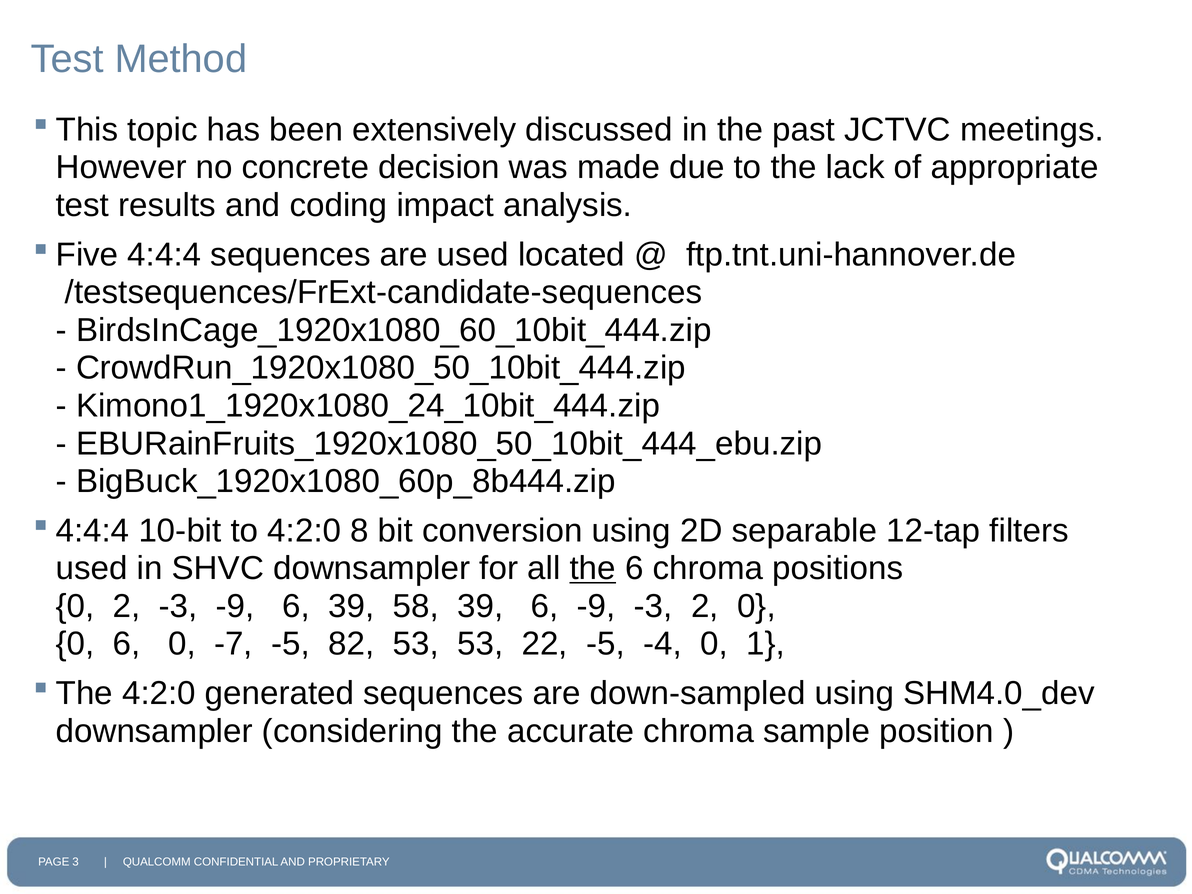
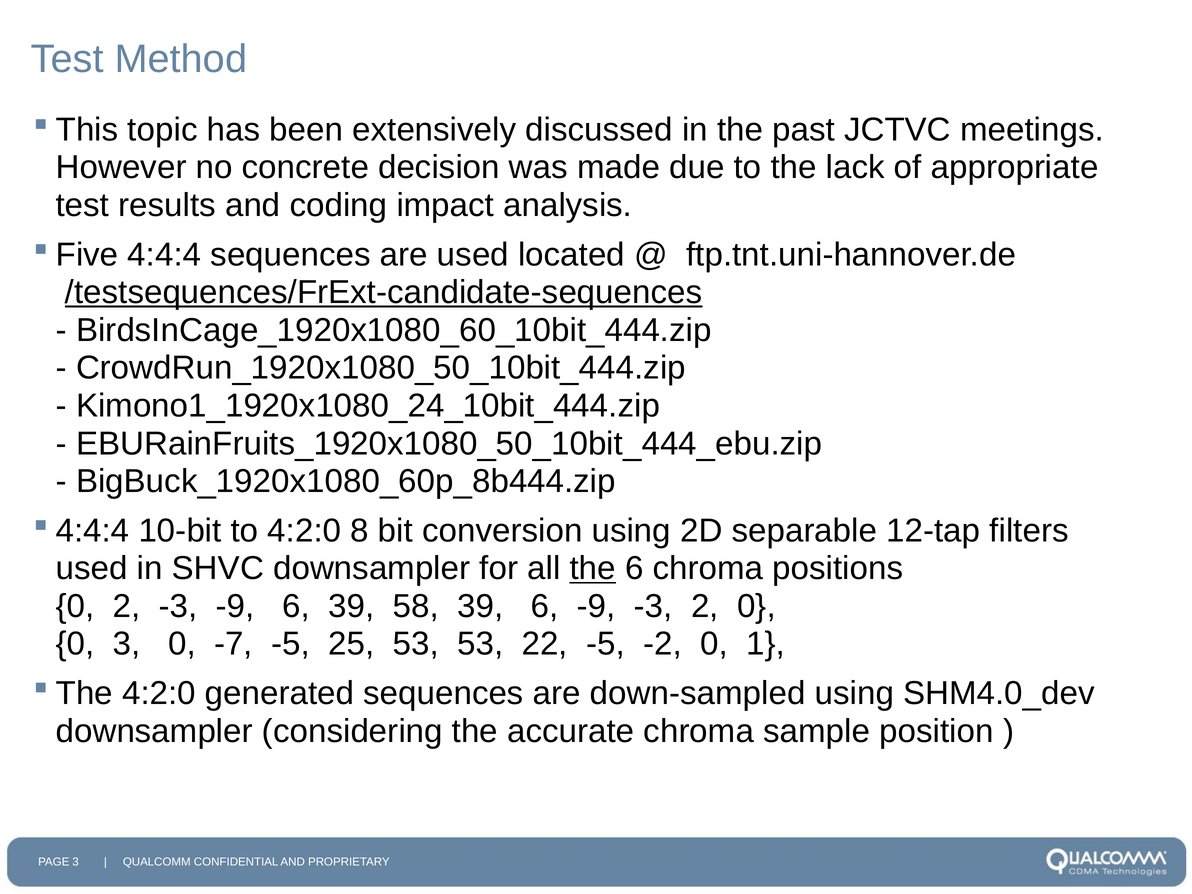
/testsequences/FrExt-candidate-sequences underline: none -> present
0 6: 6 -> 3
82: 82 -> 25
-4: -4 -> -2
